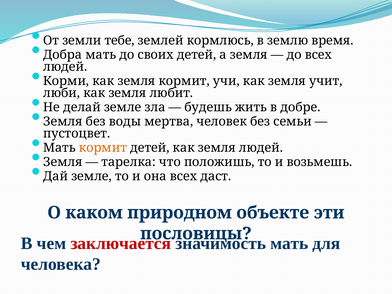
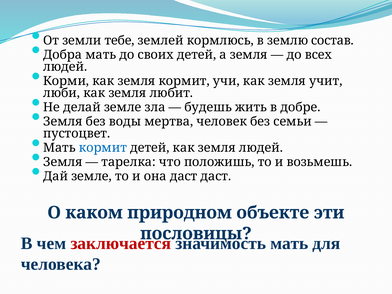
время: время -> состав
кормит at (103, 148) colour: orange -> blue
она всех: всех -> даст
